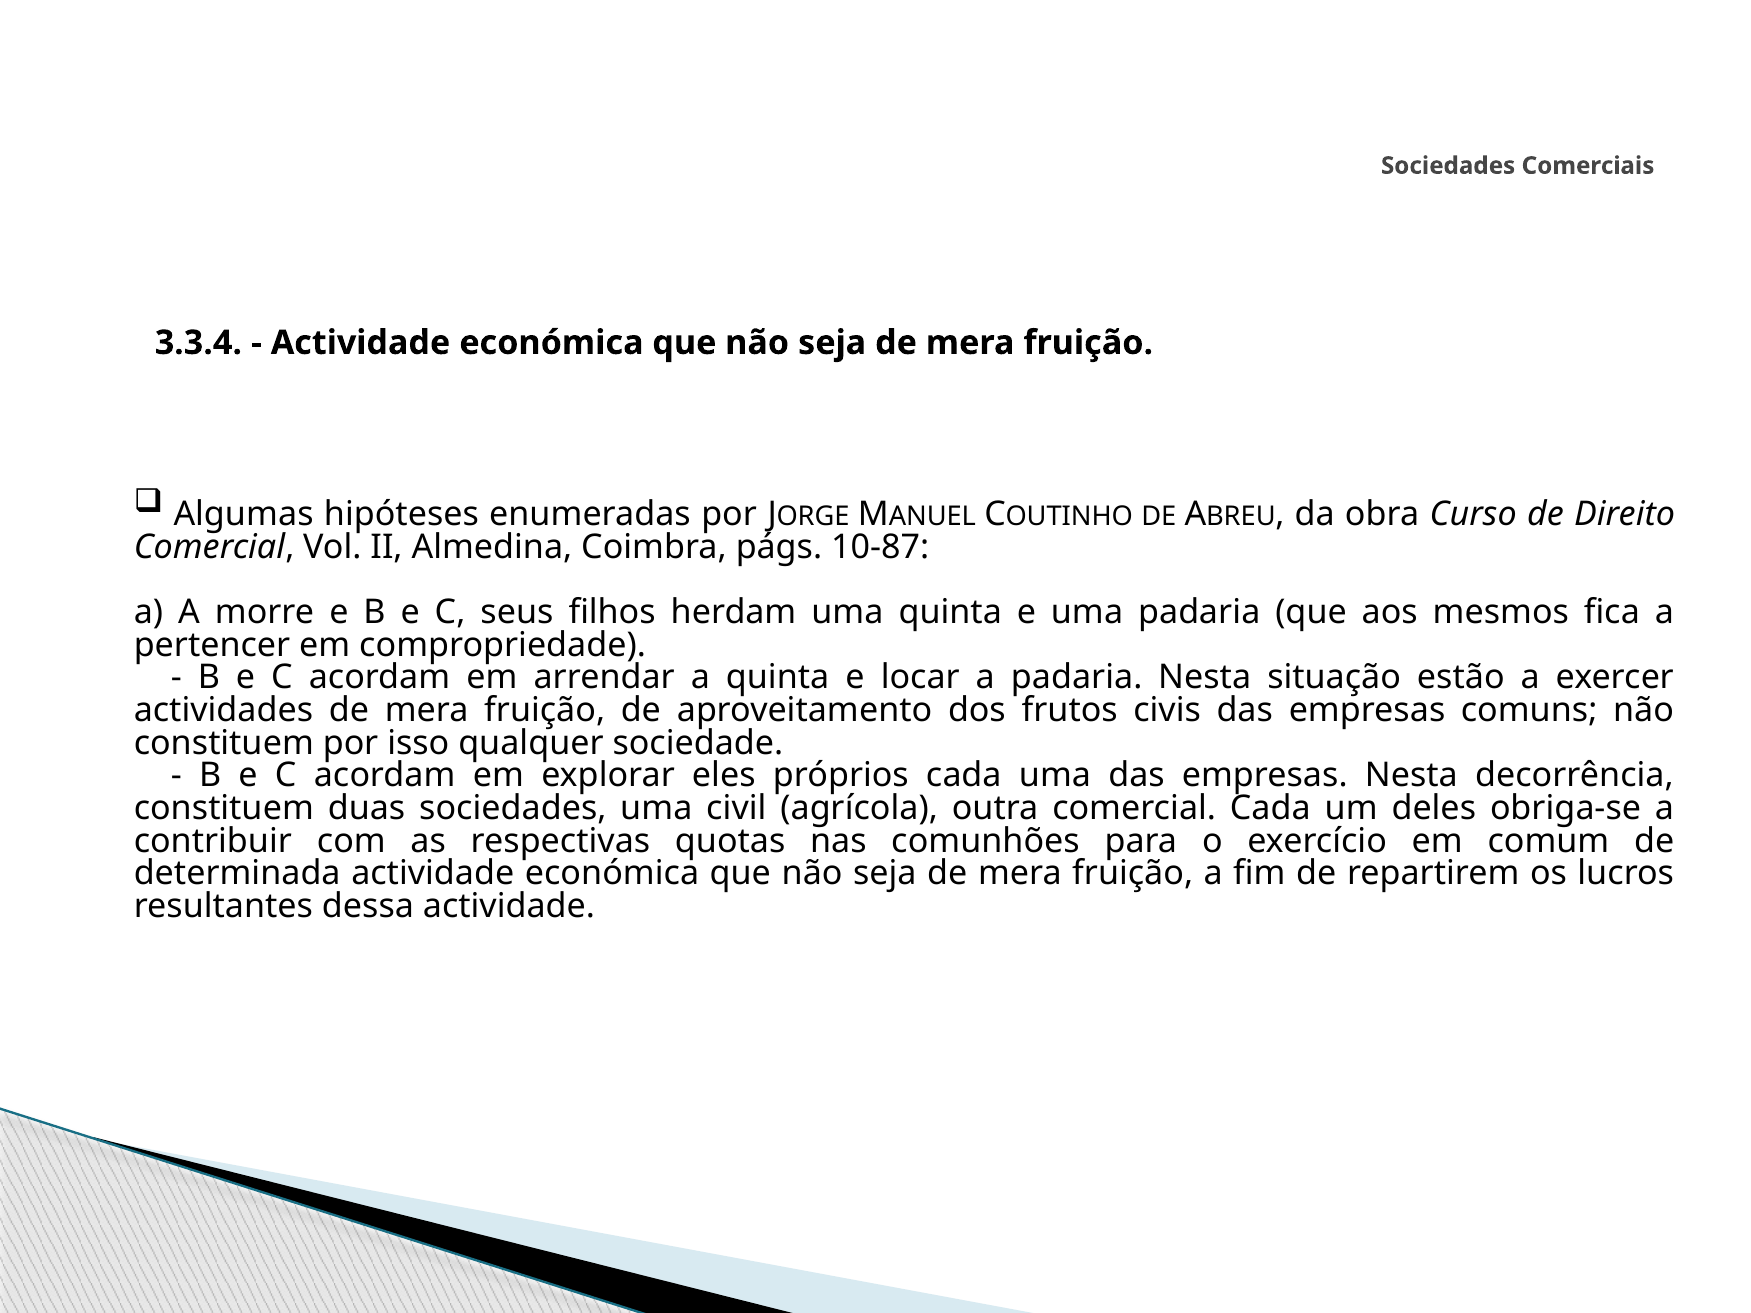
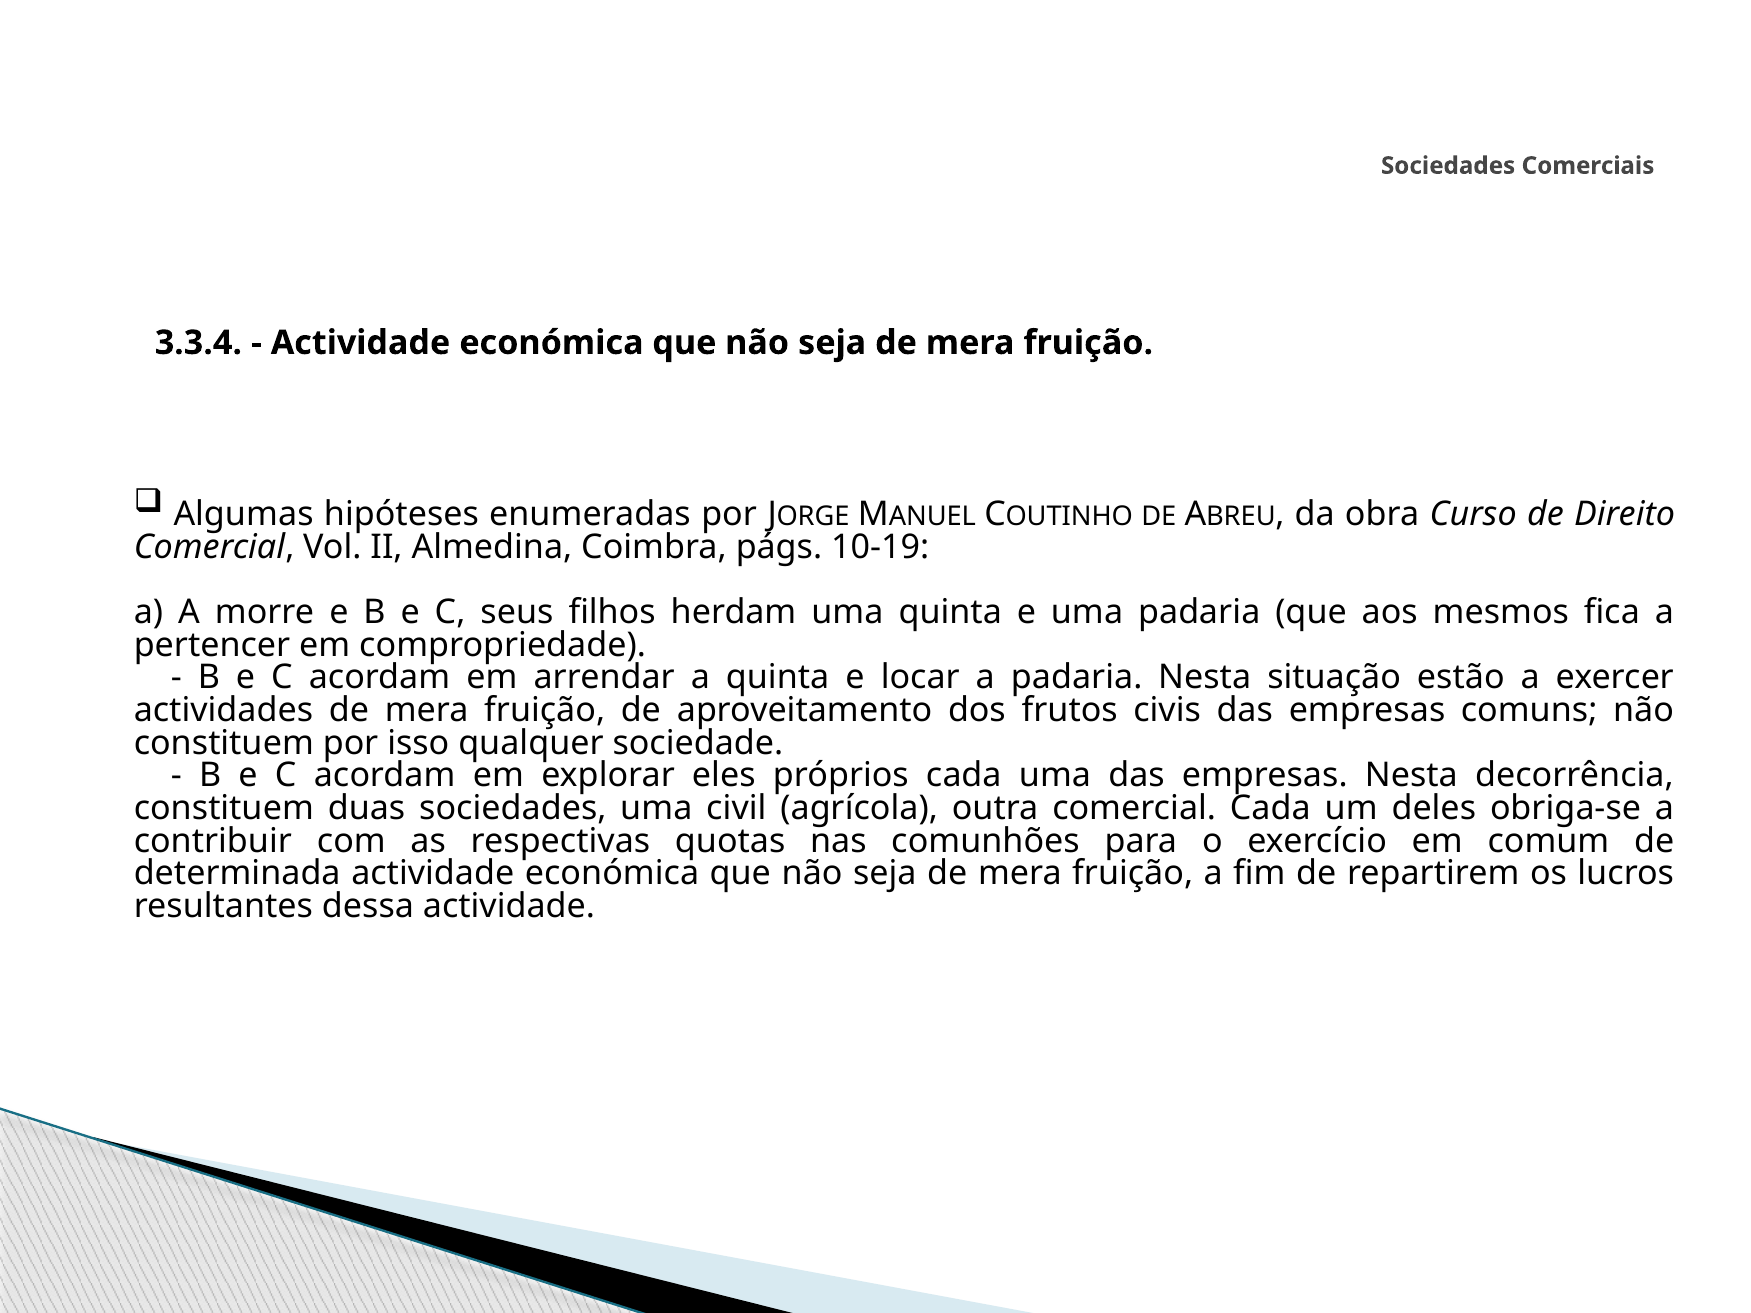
10-87: 10-87 -> 10-19
